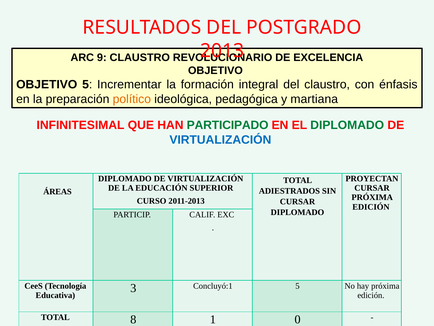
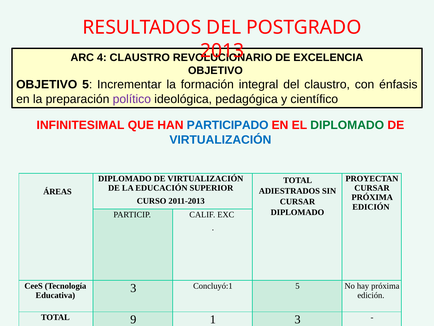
9: 9 -> 4
político colour: orange -> purple
martiana: martiana -> científico
PARTICIPADO colour: green -> blue
8: 8 -> 9
1 0: 0 -> 3
